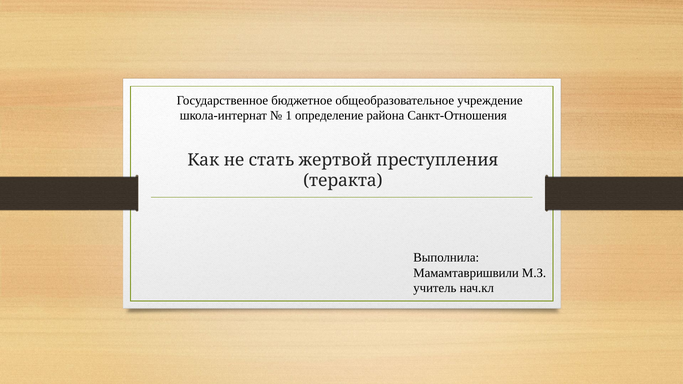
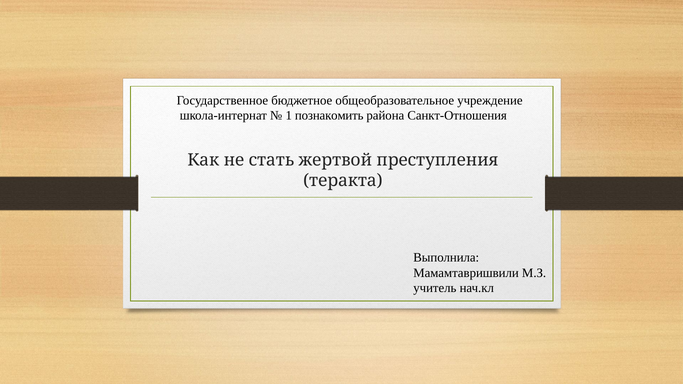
определение: определение -> познакомить
